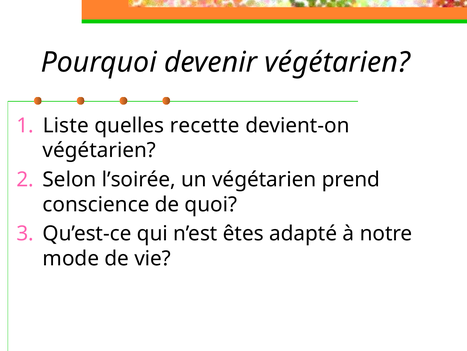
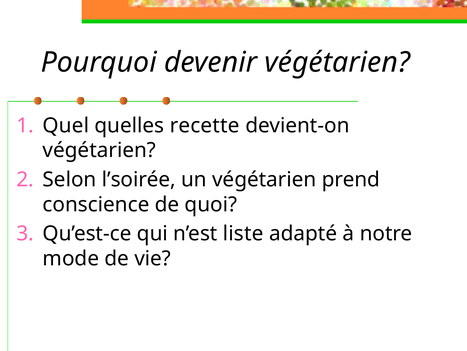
Liste: Liste -> Quel
êtes: êtes -> liste
